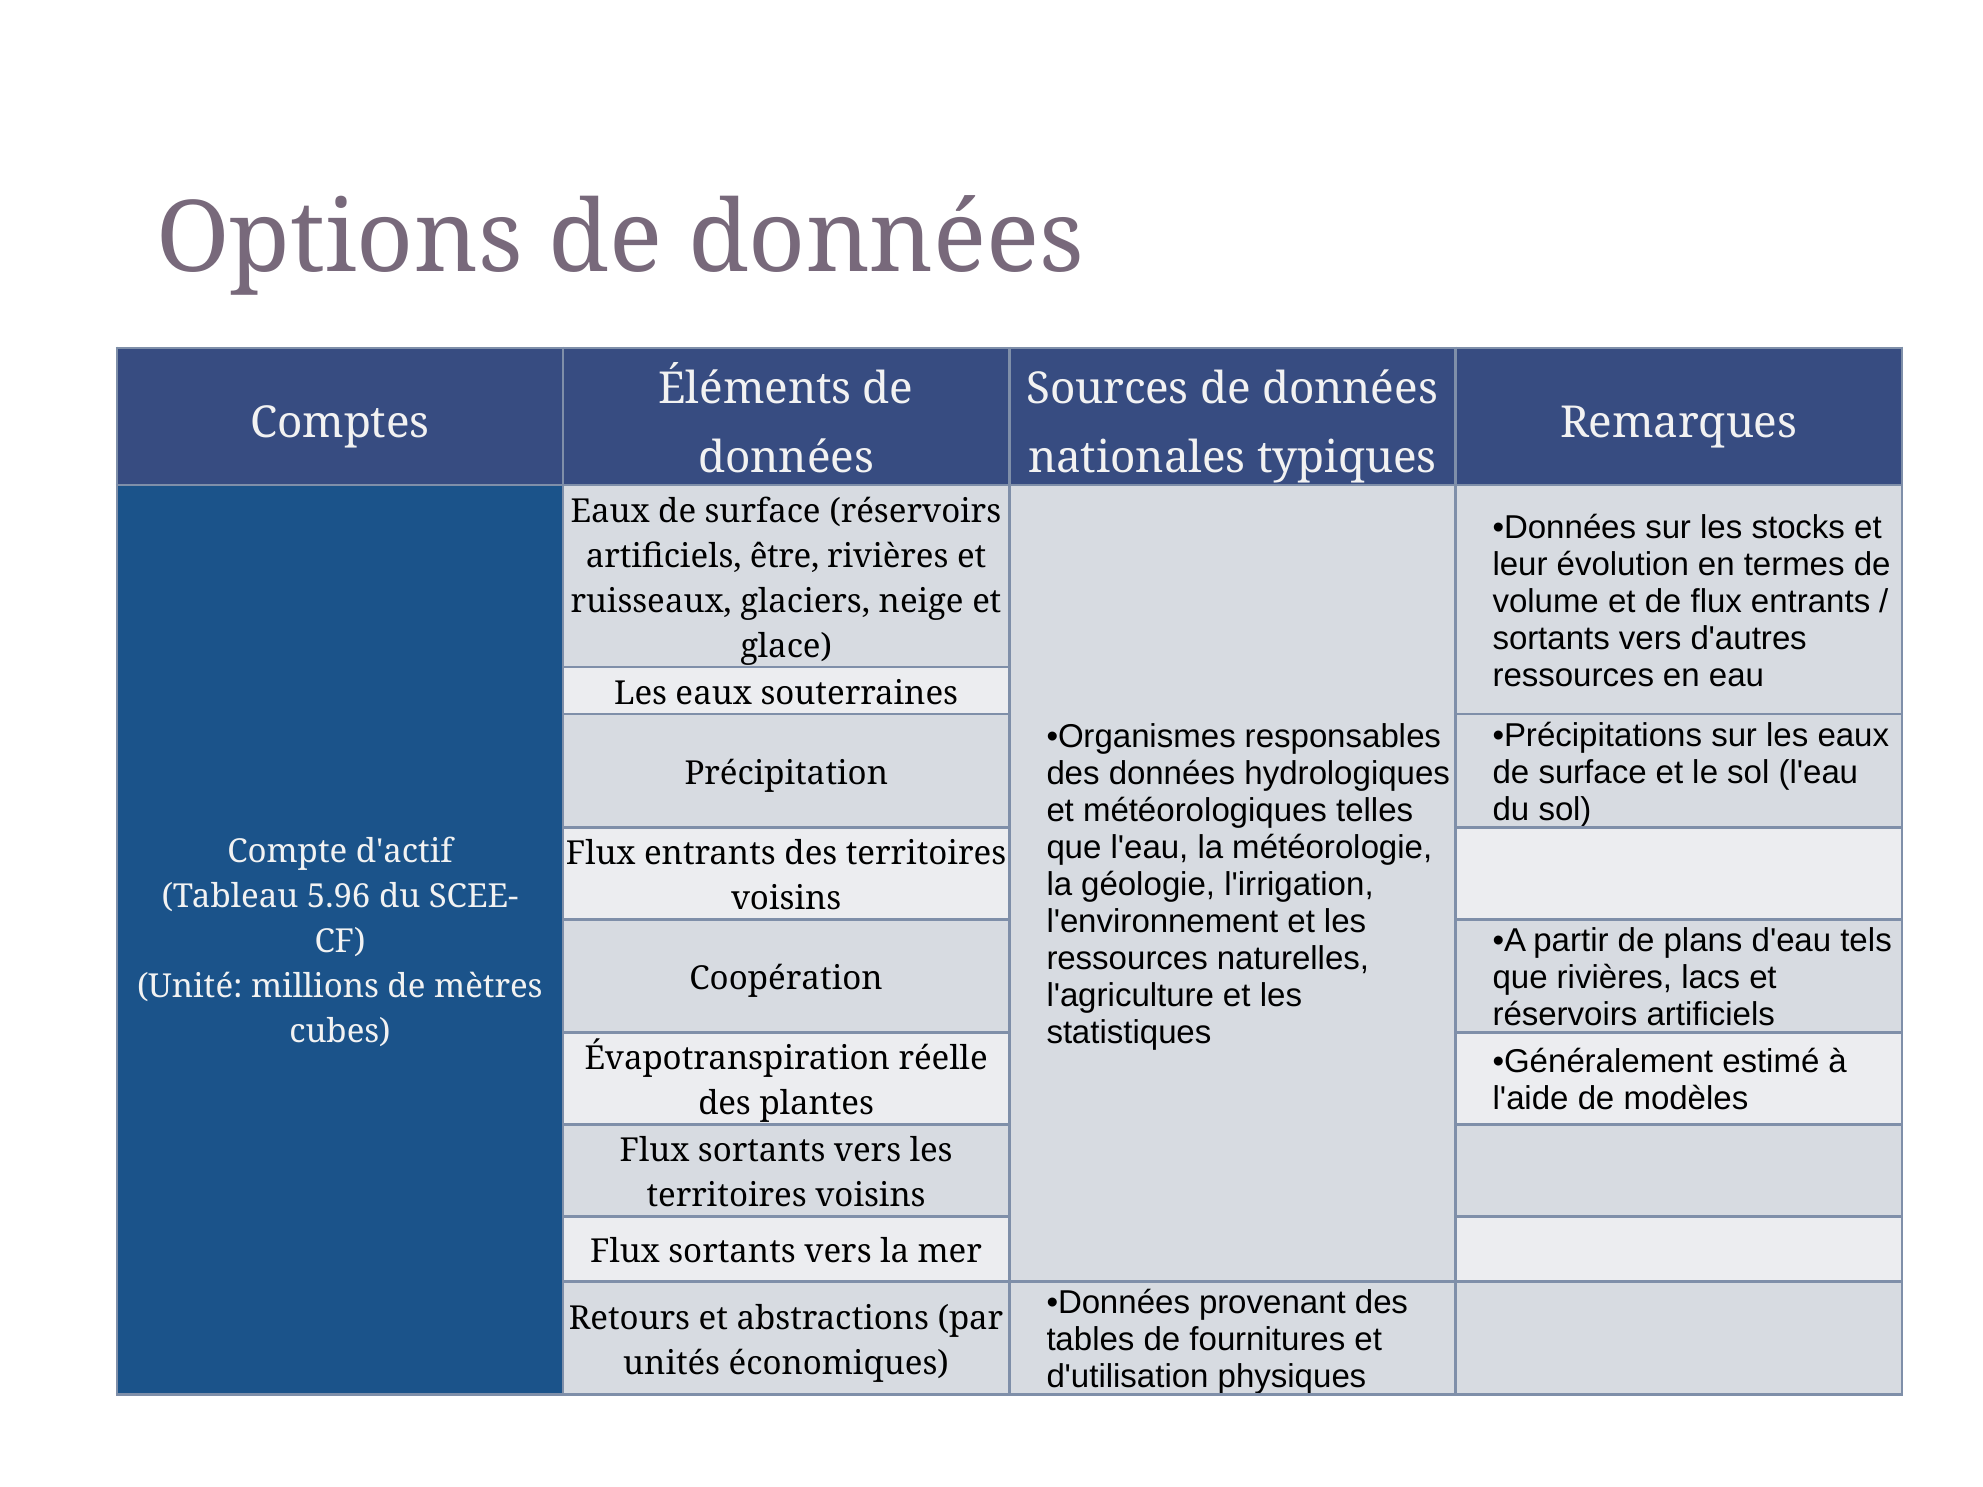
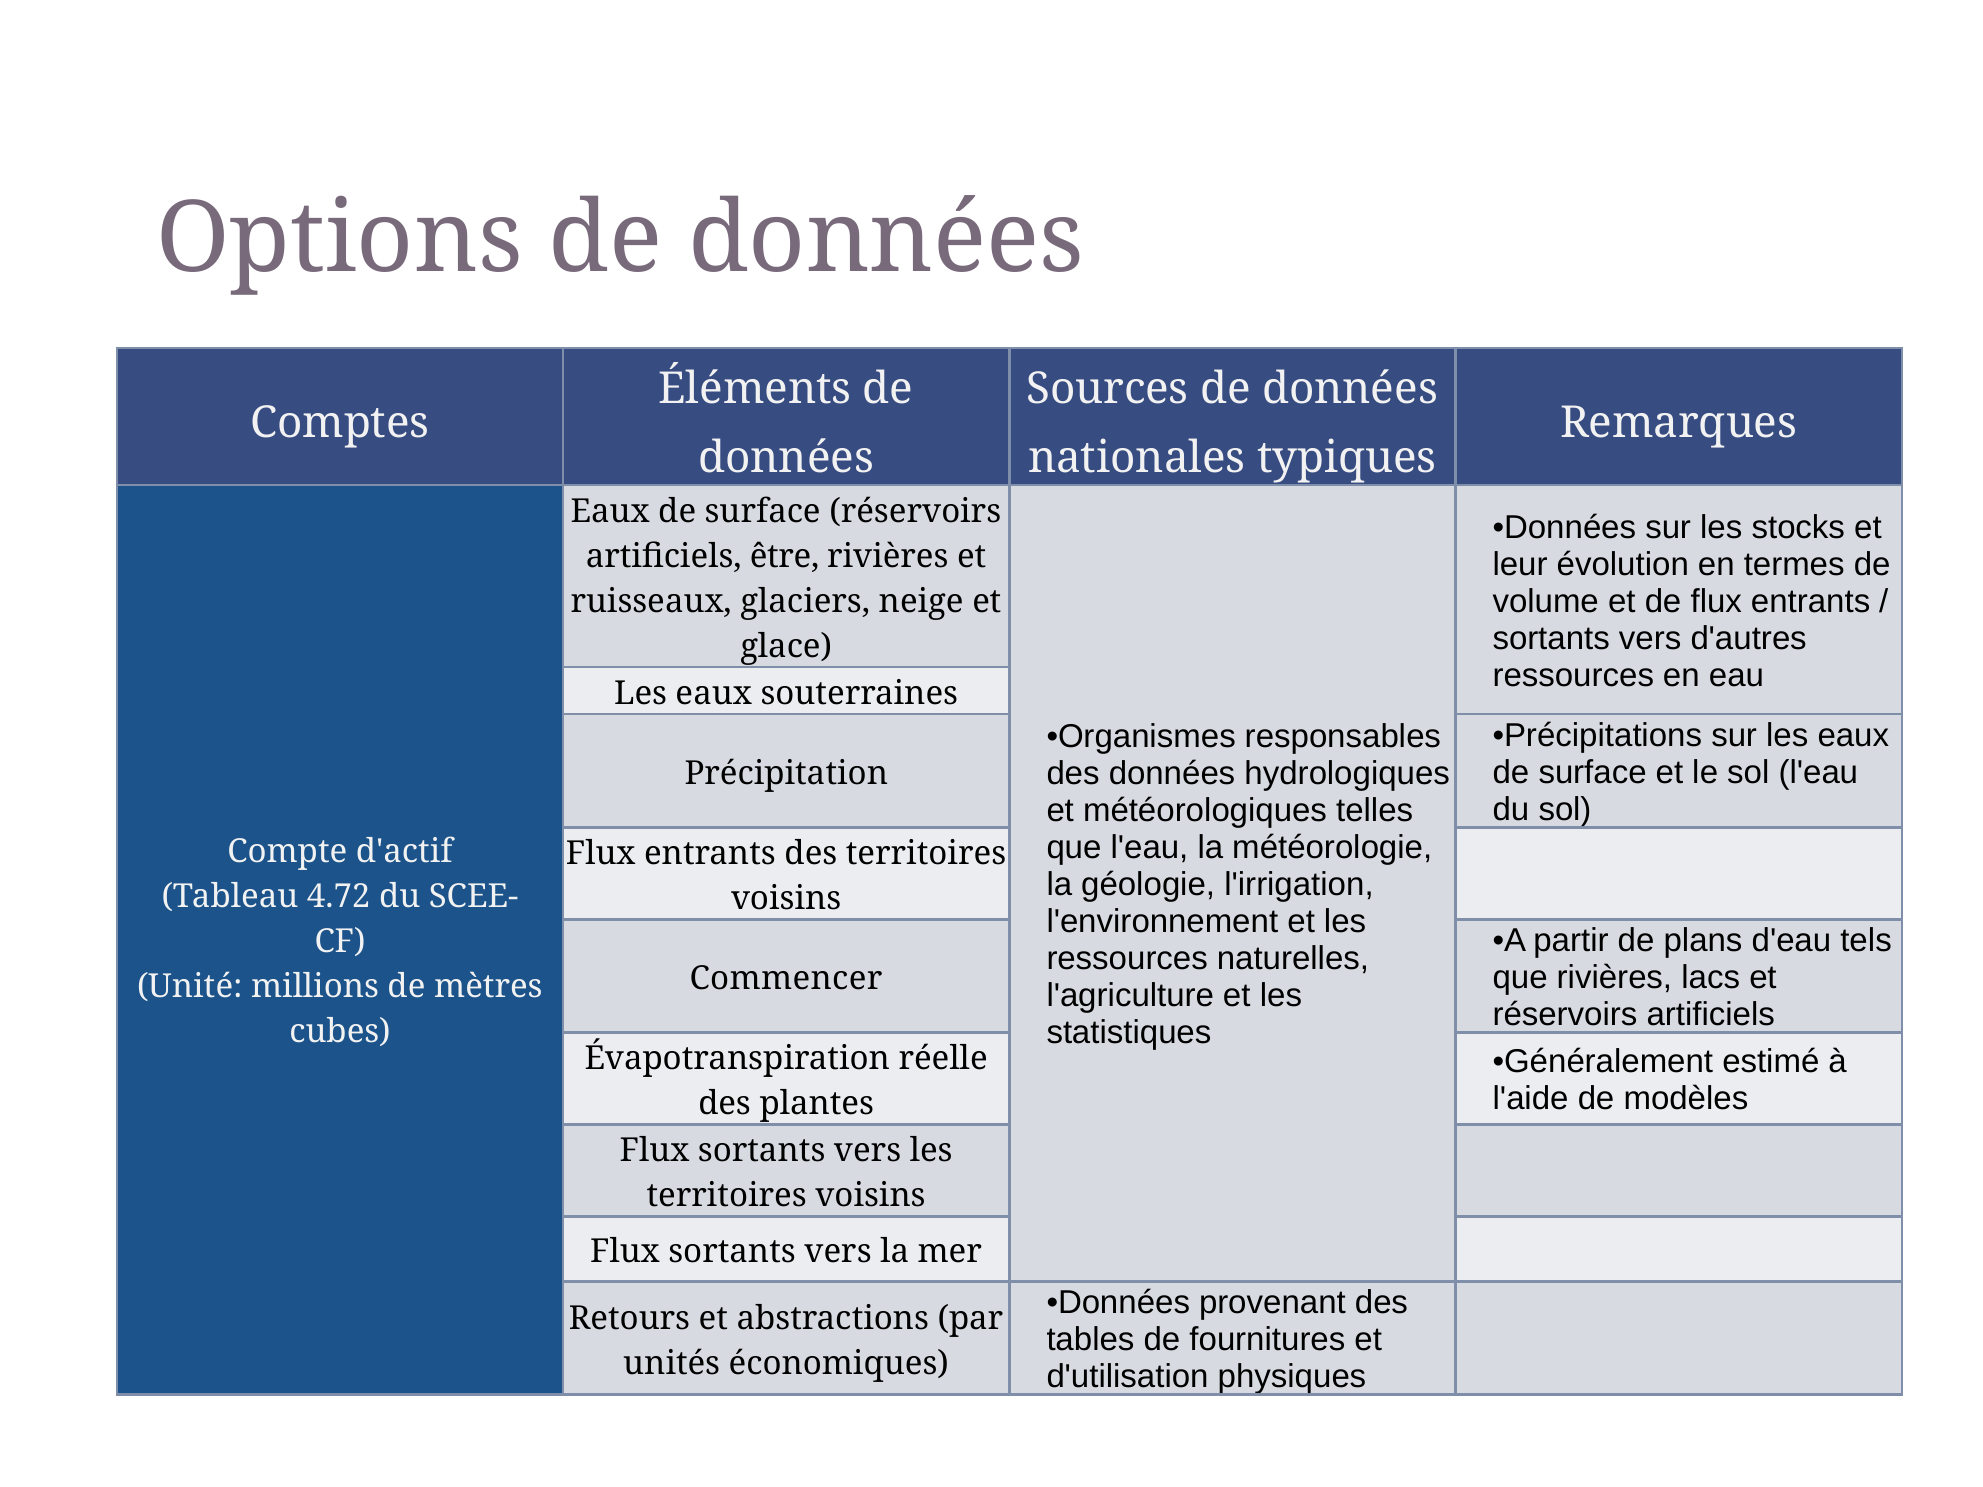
5.96: 5.96 -> 4.72
Coopération: Coopération -> Commencer
